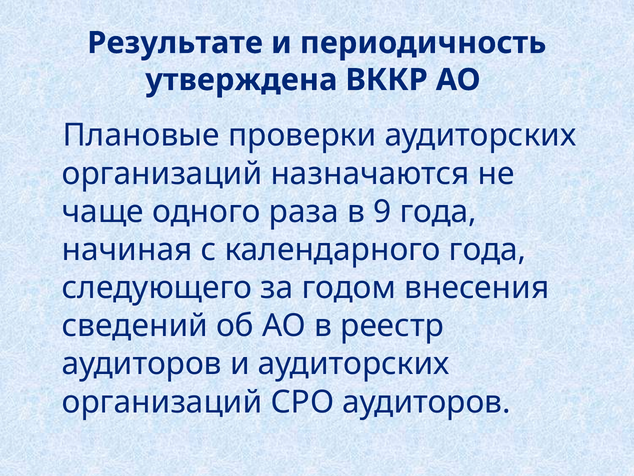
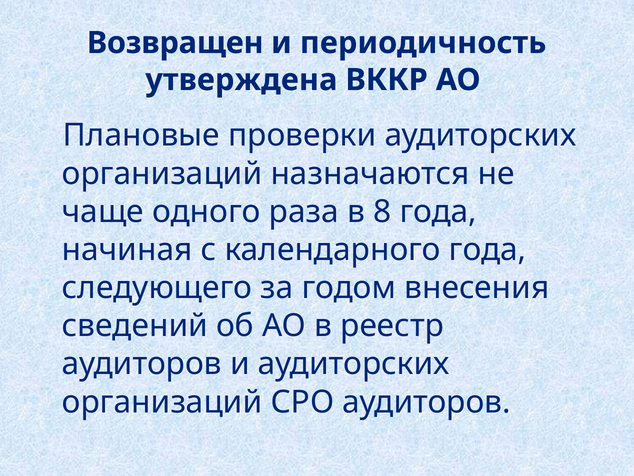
Результате: Результате -> Возвращен
9: 9 -> 8
